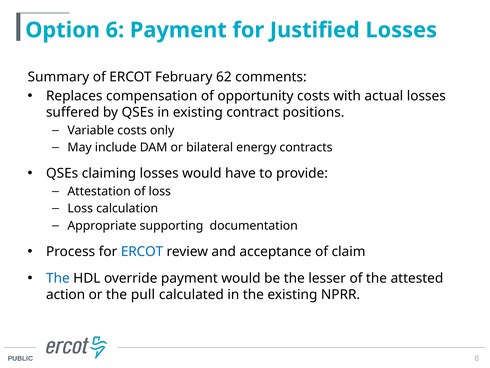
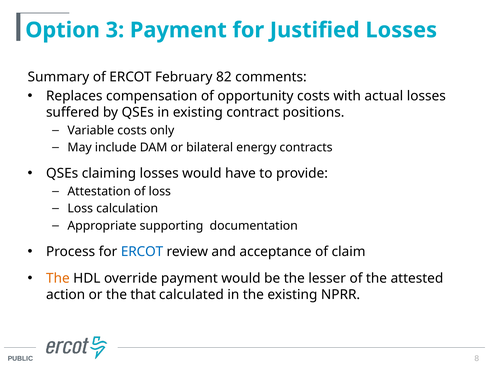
6: 6 -> 3
62: 62 -> 82
The at (58, 278) colour: blue -> orange
pull: pull -> that
